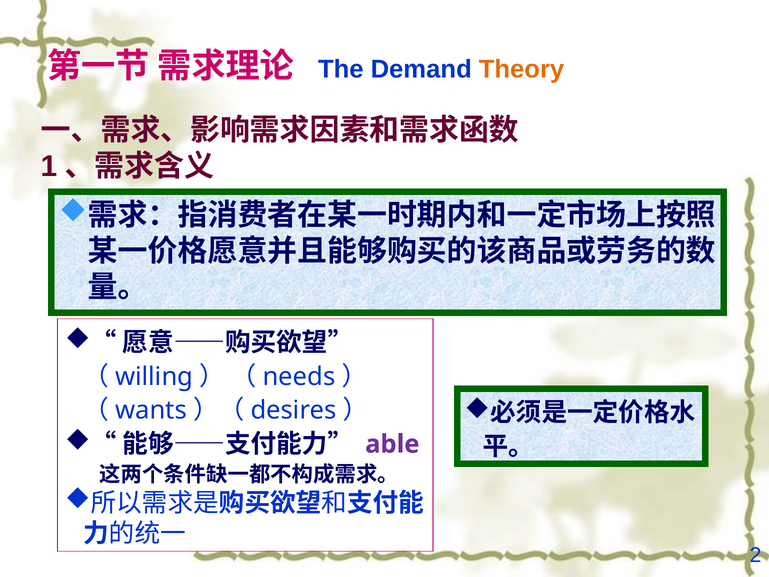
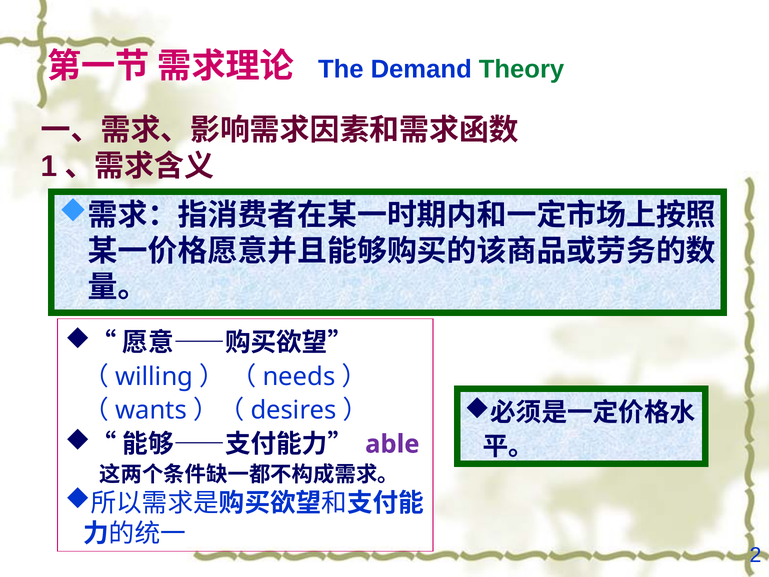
Theory colour: orange -> green
